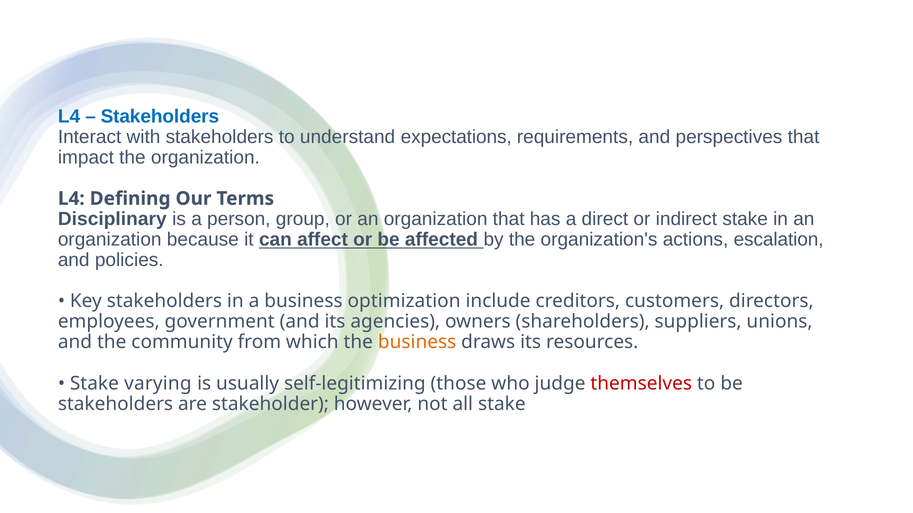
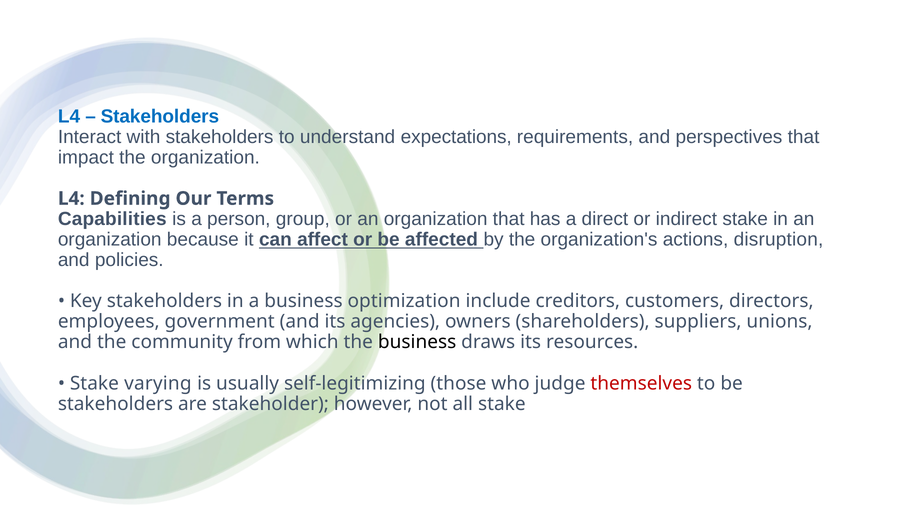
Disciplinary: Disciplinary -> Capabilities
escalation: escalation -> disruption
business at (417, 343) colour: orange -> black
